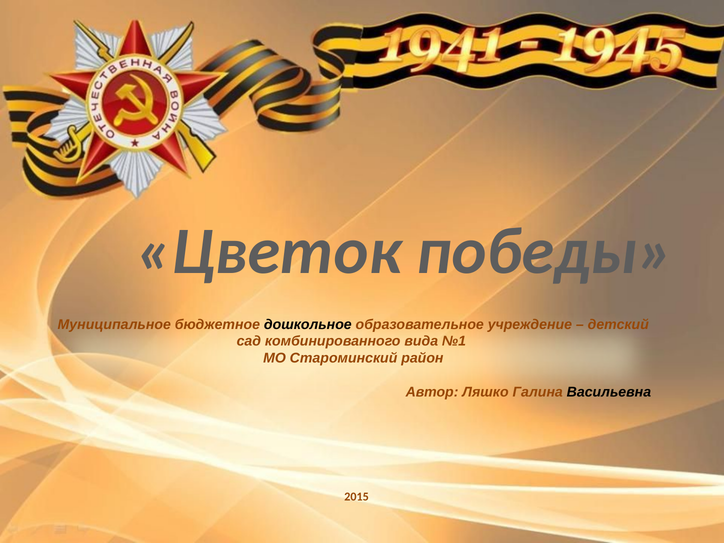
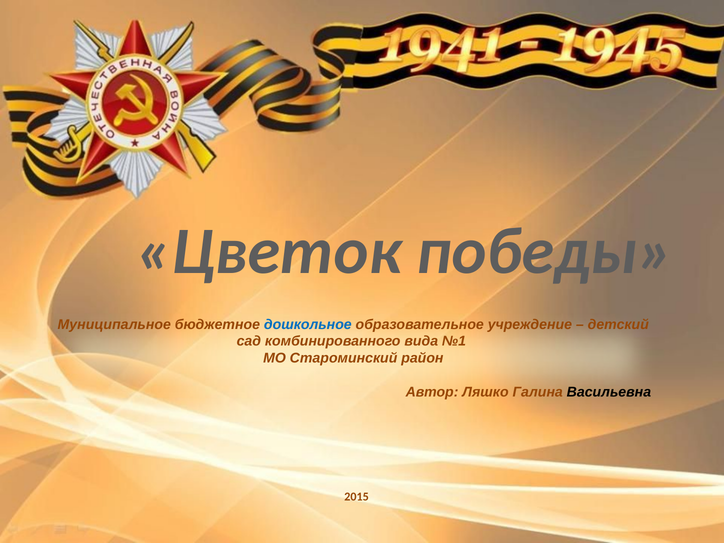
дошкольное colour: black -> blue
